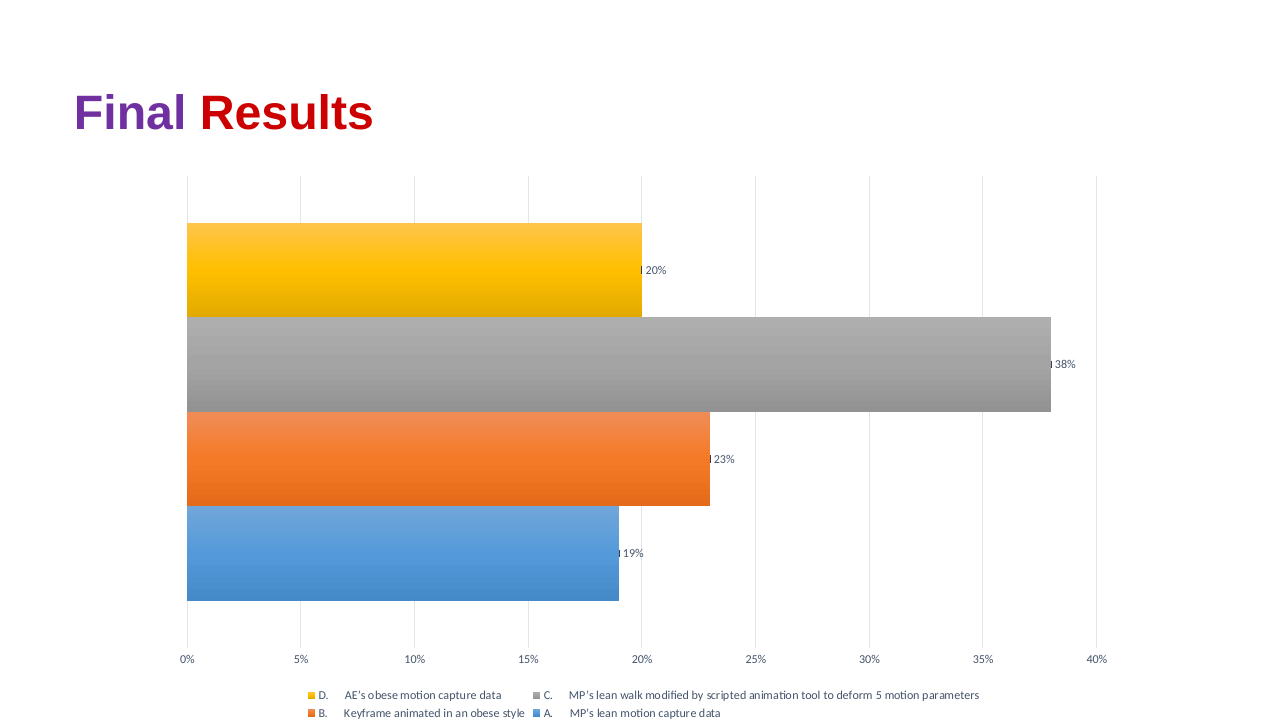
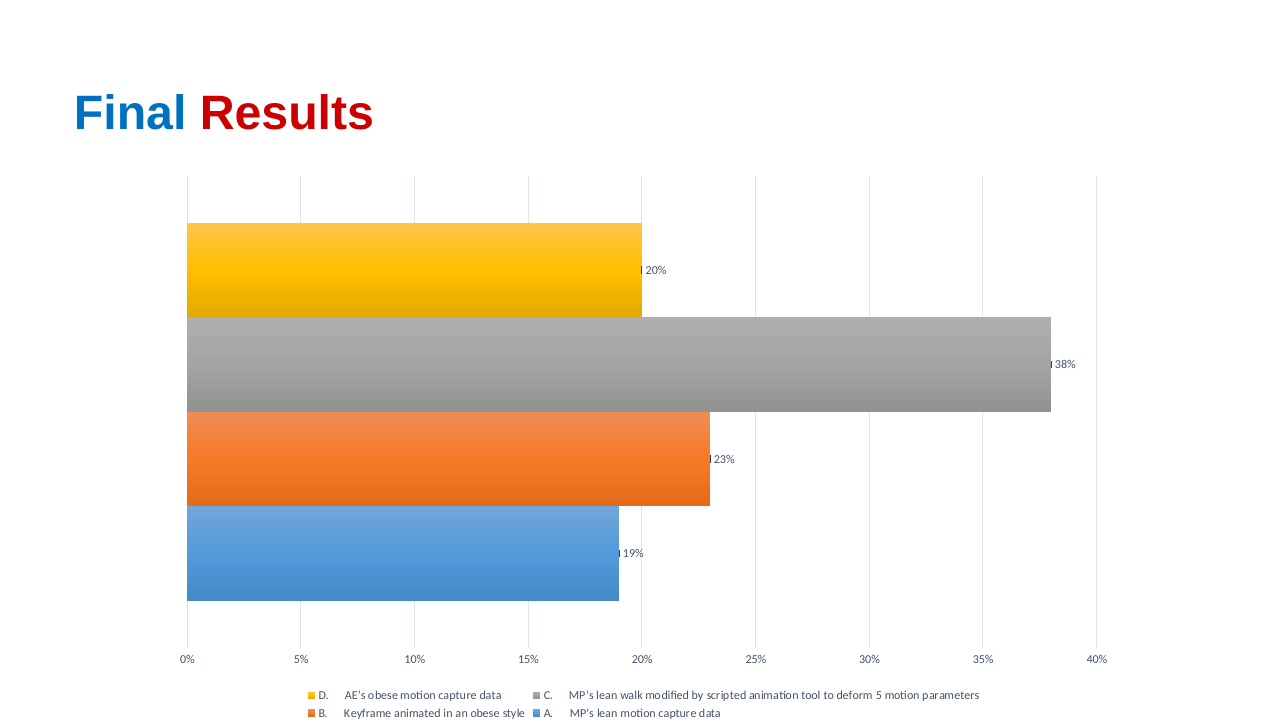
Final colour: purple -> blue
